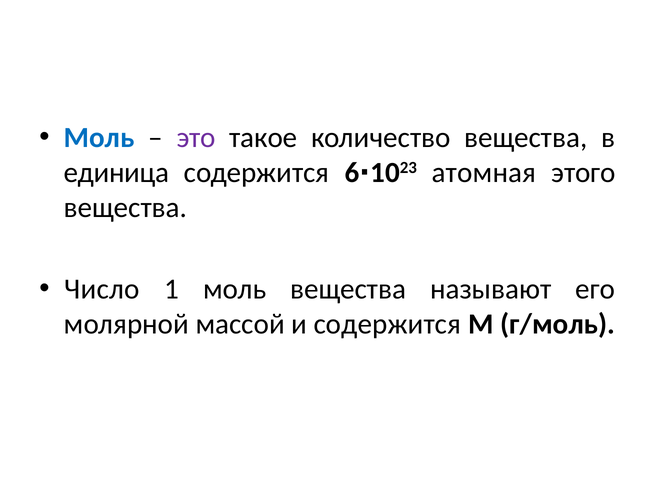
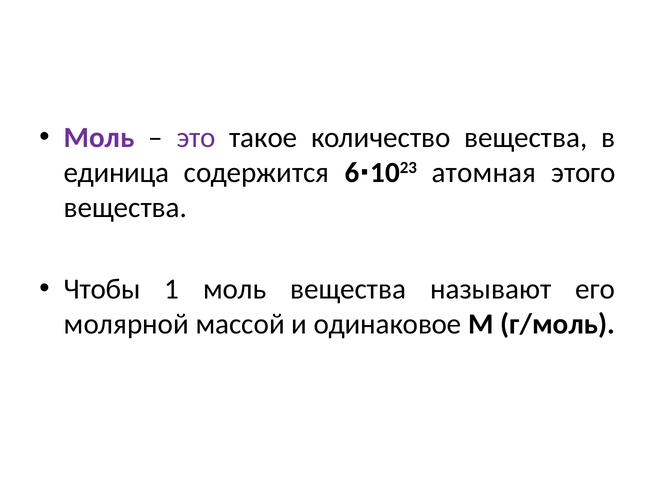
Моль at (99, 137) colour: blue -> purple
Число: Число -> Чтобы
и содержится: содержится -> одинаковое
